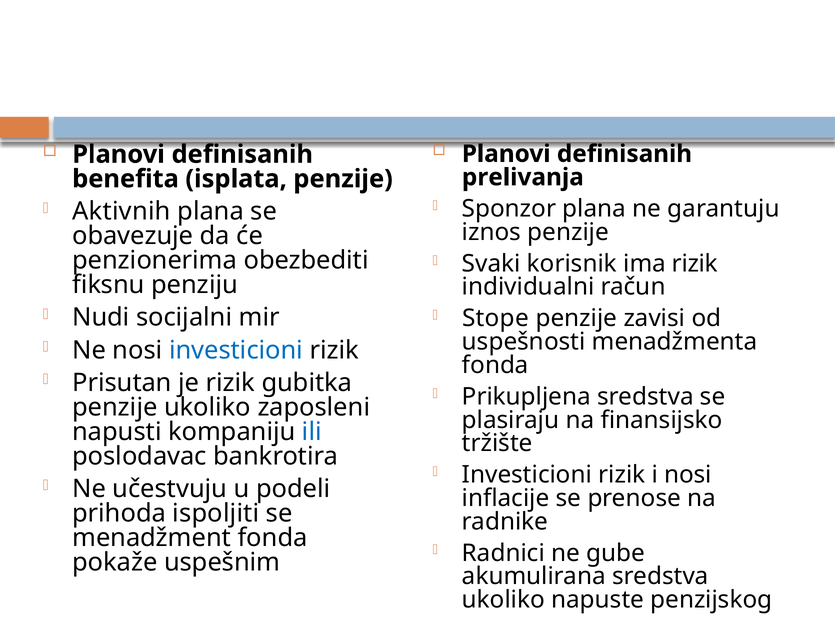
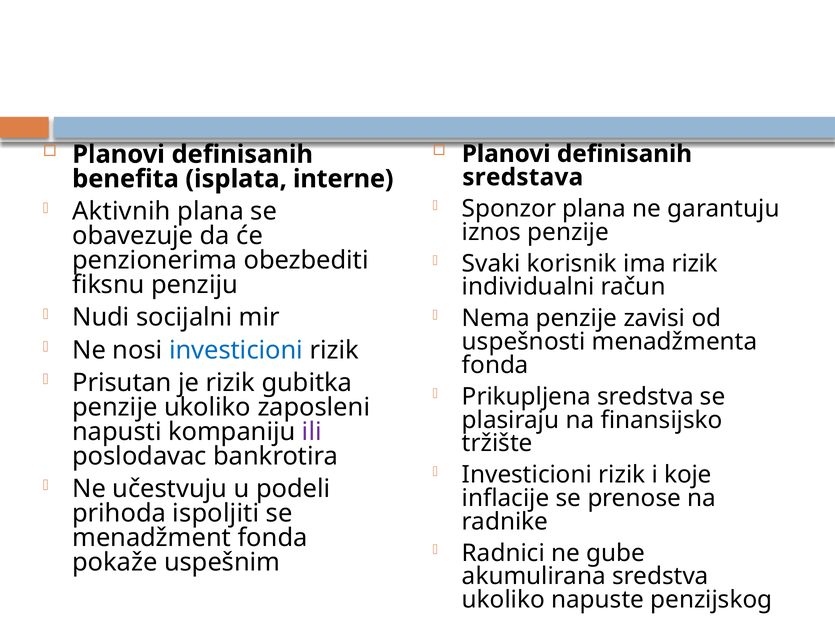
prelivanja: prelivanja -> sredstava
isplata penzije: penzije -> interne
Stope: Stope -> Nema
ili colour: blue -> purple
i nosi: nosi -> koje
